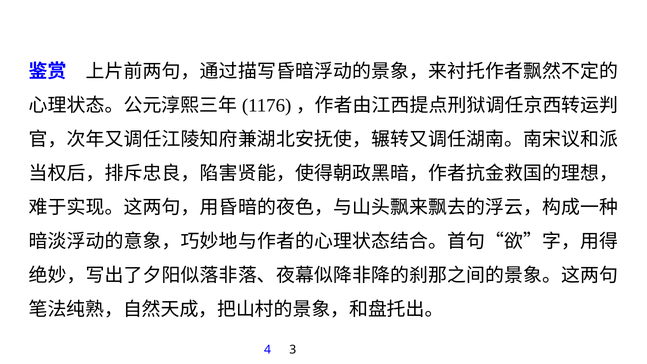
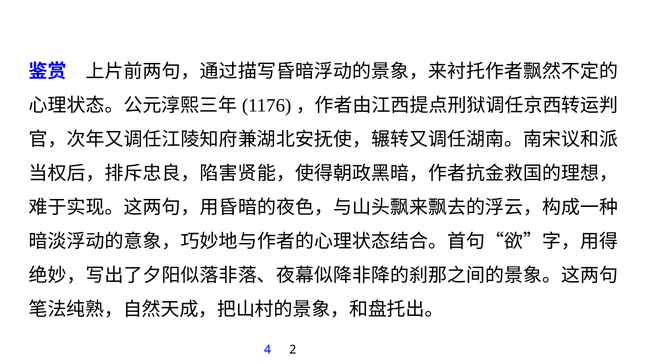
3: 3 -> 2
